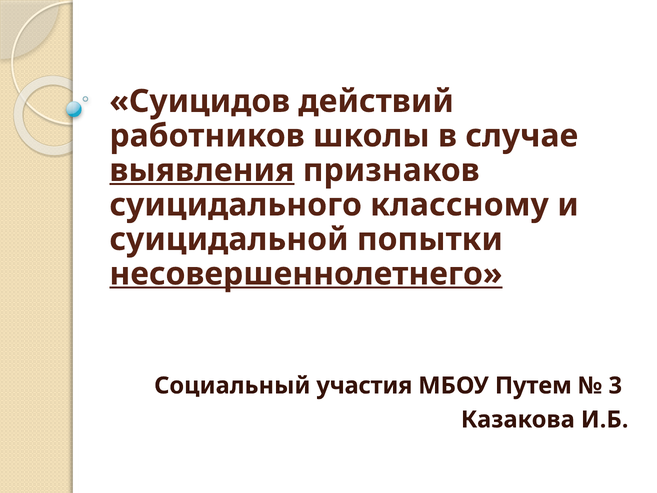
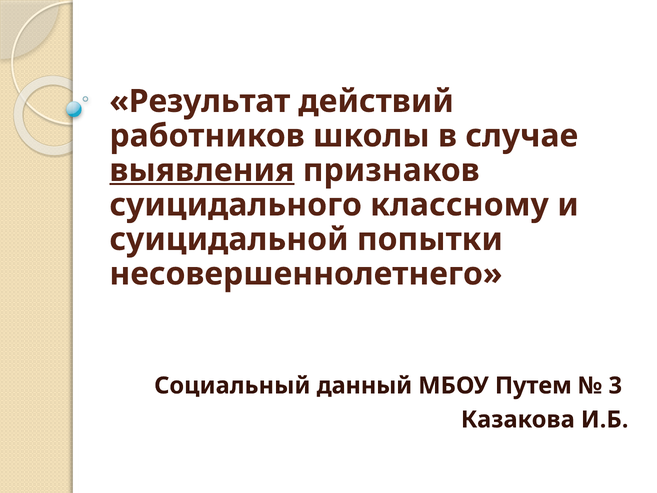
Суицидов: Суицидов -> Результат
несовершеннолетнего underline: present -> none
участия: участия -> данный
